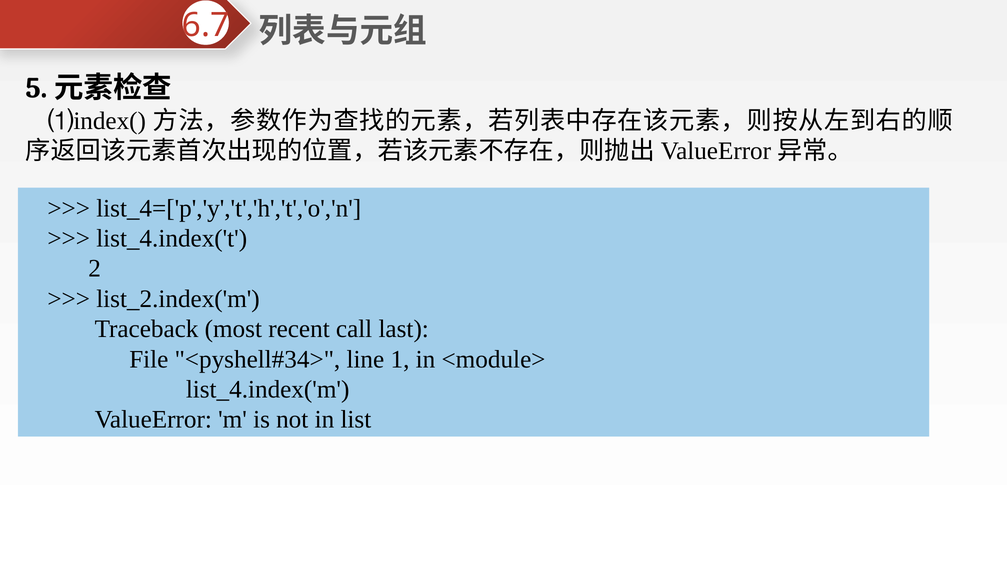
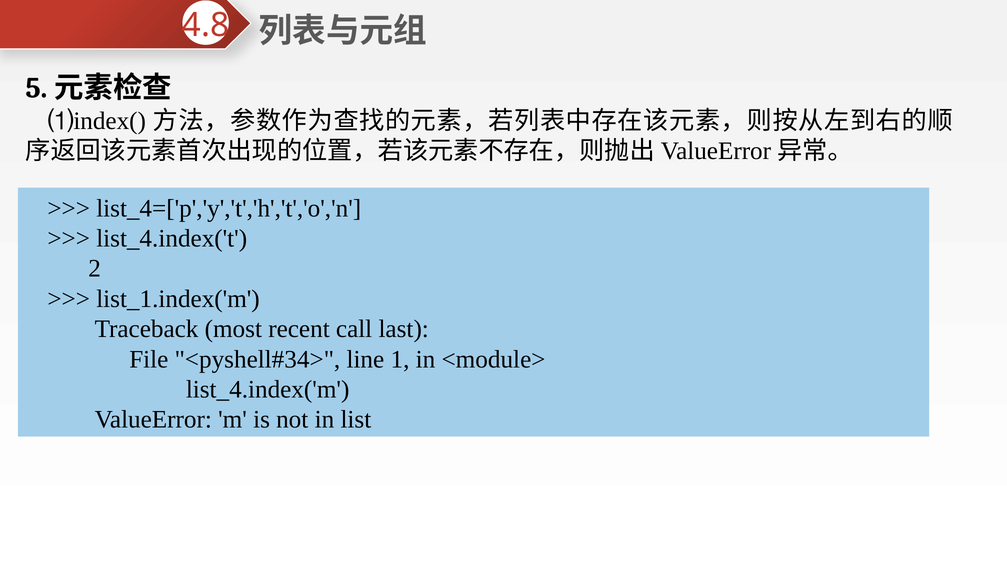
6.7: 6.7 -> 4.8
list_2.index('m: list_2.index('m -> list_1.index('m
